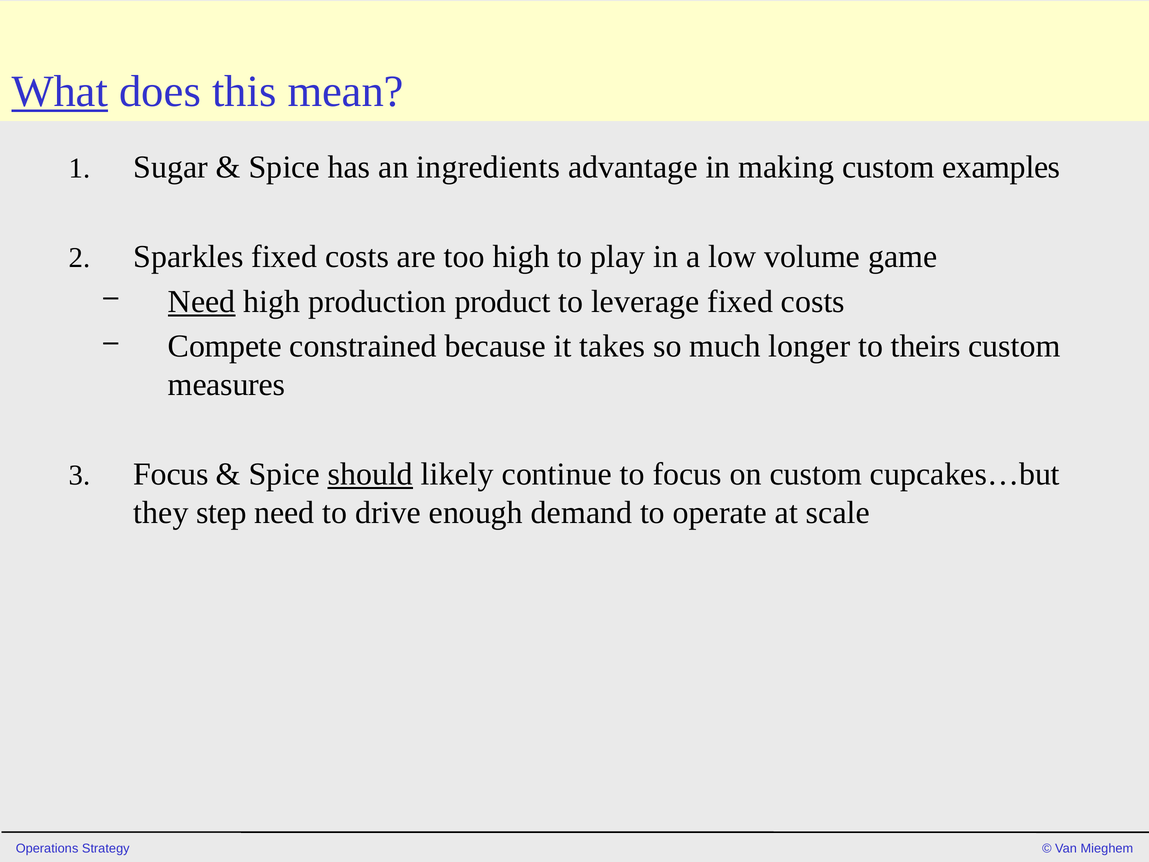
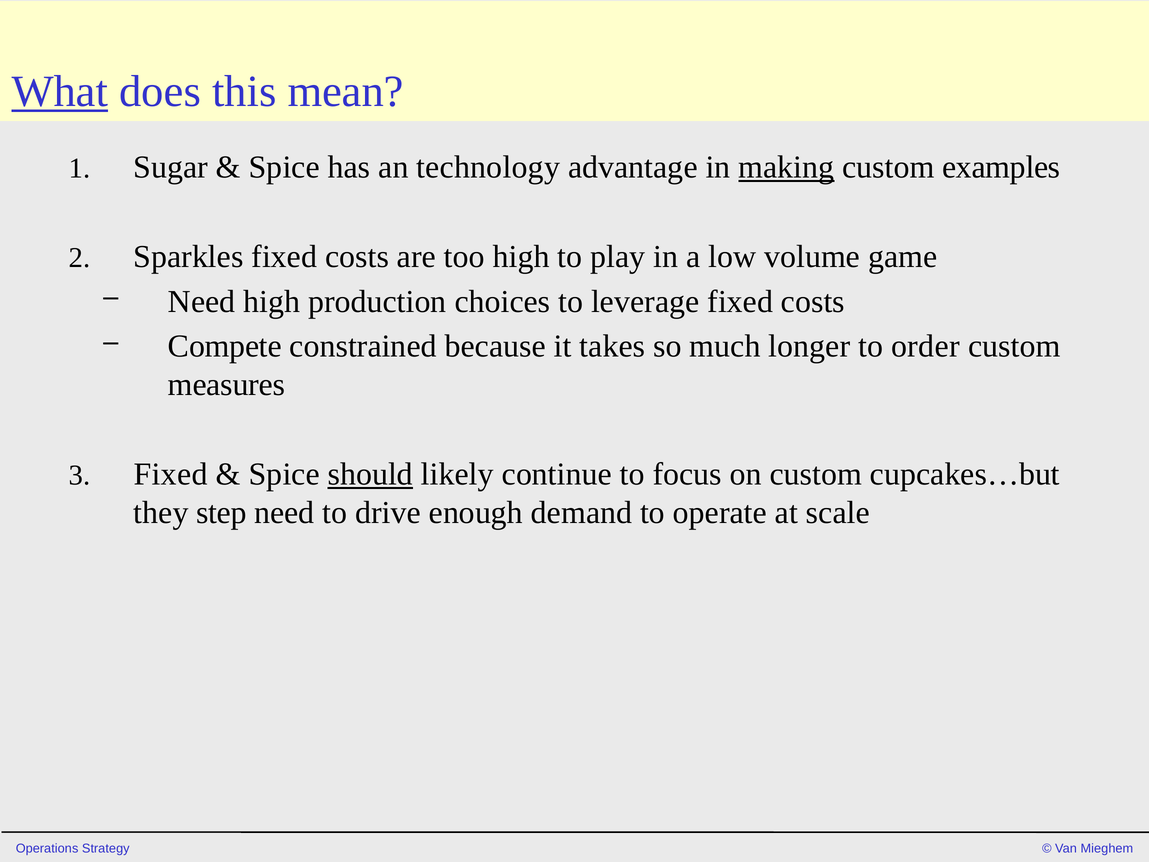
ingredients: ingredients -> technology
making underline: none -> present
Need at (202, 302) underline: present -> none
product: product -> choices
theirs: theirs -> order
Focus at (171, 474): Focus -> Fixed
